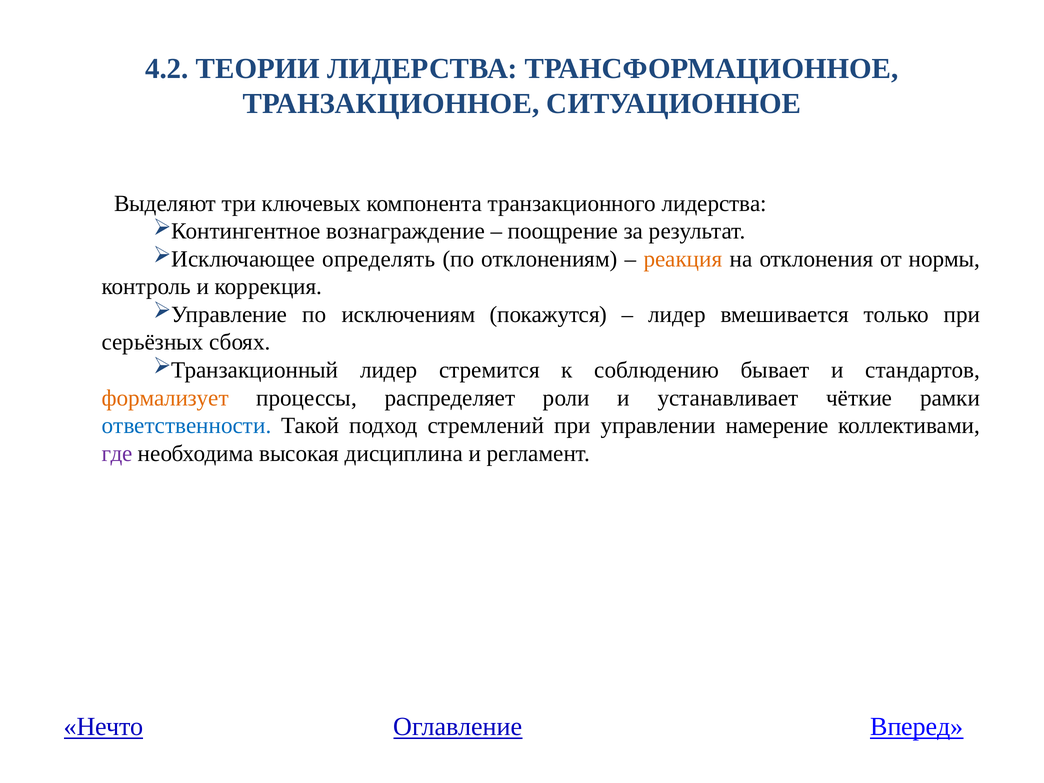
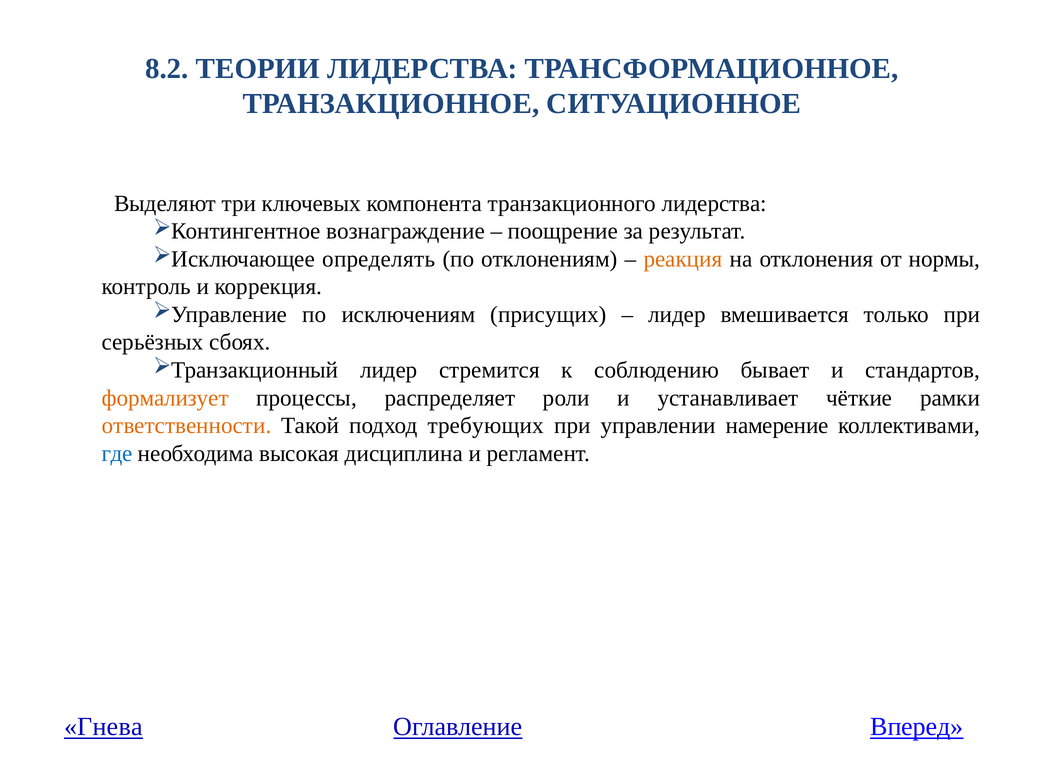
4.2: 4.2 -> 8.2
покажутся: покажутся -> присущих
ответственности colour: blue -> orange
стремлений: стремлений -> требующих
где colour: purple -> blue
Нечто: Нечто -> Гнева
